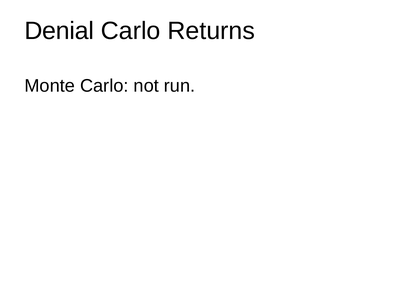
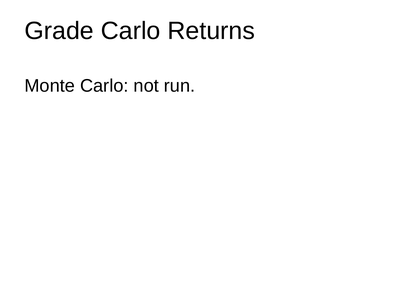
Denial: Denial -> Grade
